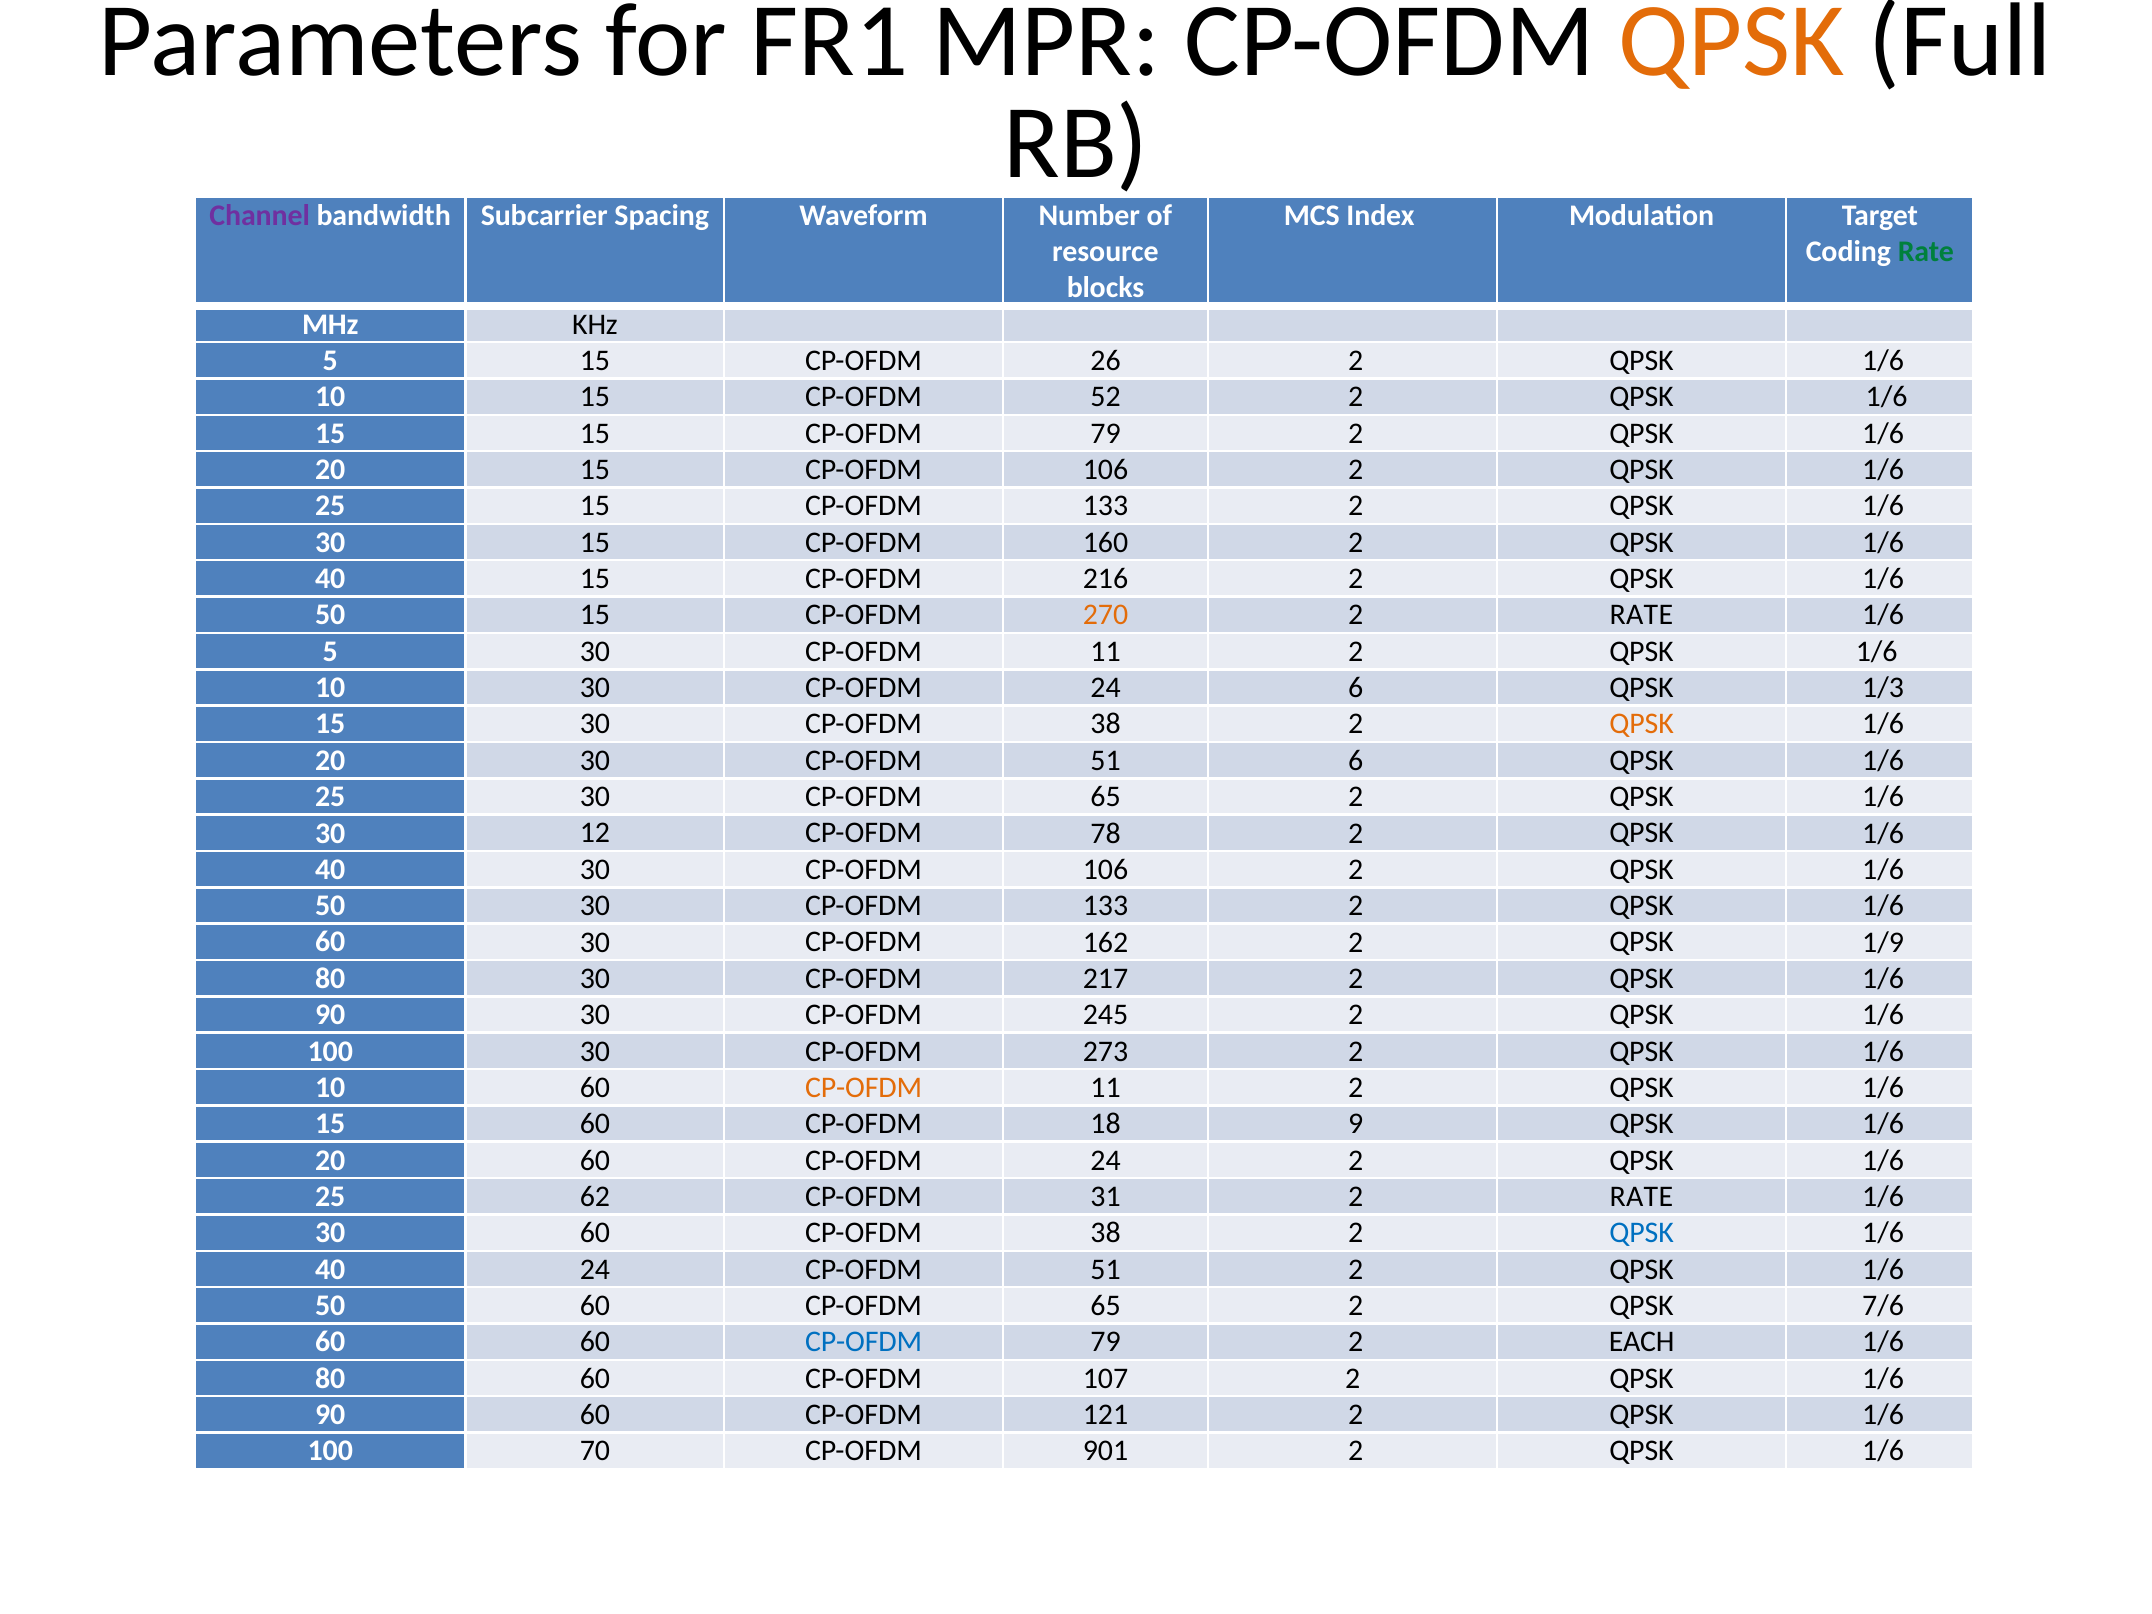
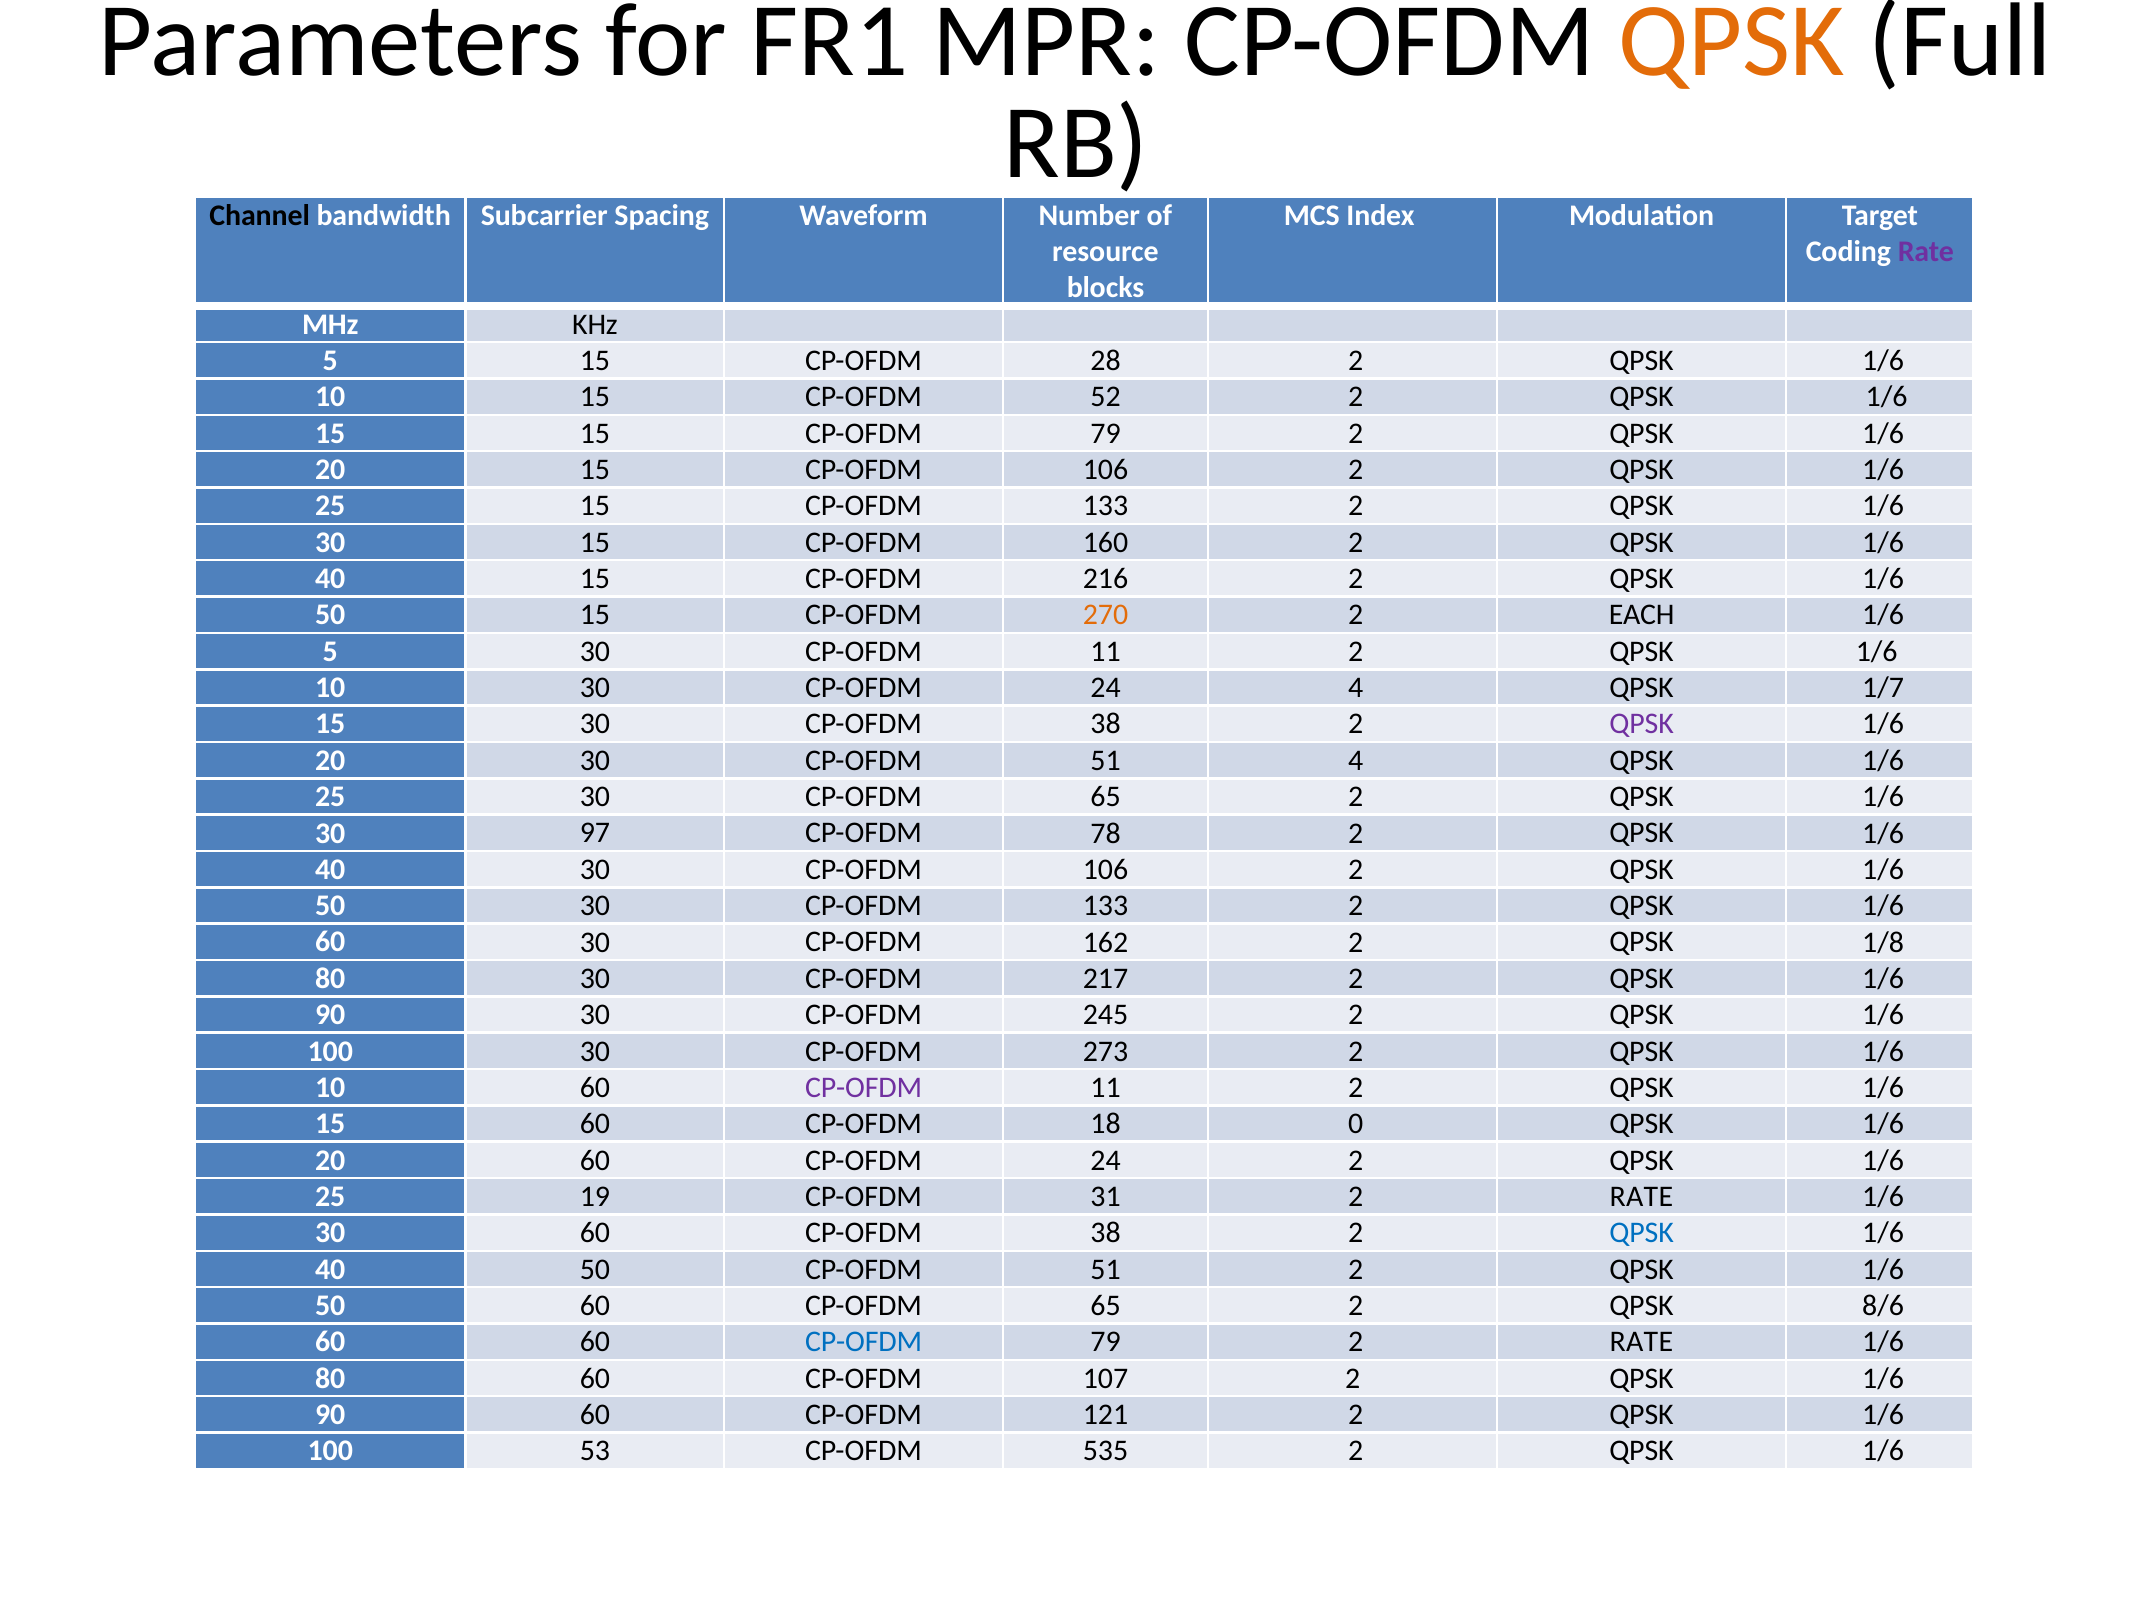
Channel colour: purple -> black
Rate at (1926, 252) colour: green -> purple
26: 26 -> 28
RATE at (1641, 615): RATE -> EACH
24 6: 6 -> 4
1/3: 1/3 -> 1/7
QPSK at (1642, 724) colour: orange -> purple
51 6: 6 -> 4
12: 12 -> 97
1/9: 1/9 -> 1/8
CP-OFDM at (864, 1087) colour: orange -> purple
9: 9 -> 0
62: 62 -> 19
40 24: 24 -> 50
7/6: 7/6 -> 8/6
79 2 EACH: EACH -> RATE
70: 70 -> 53
901: 901 -> 535
